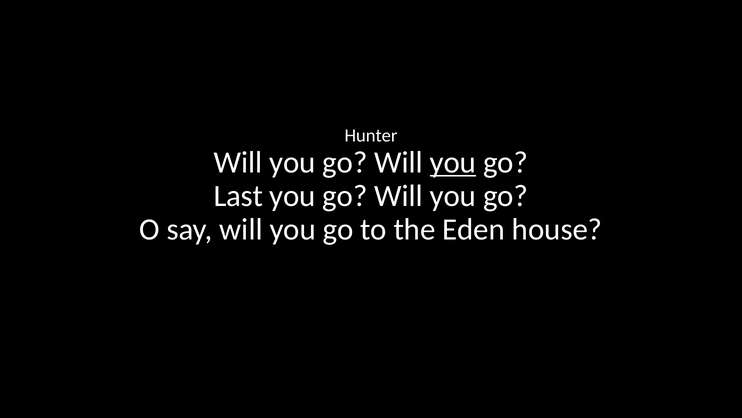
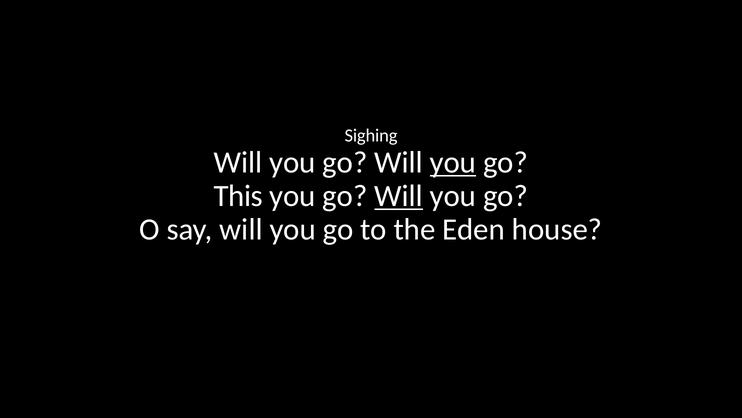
Hunter: Hunter -> Sighing
Last: Last -> This
Will at (399, 196) underline: none -> present
